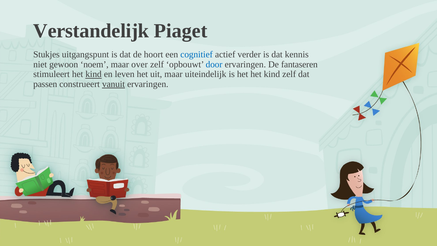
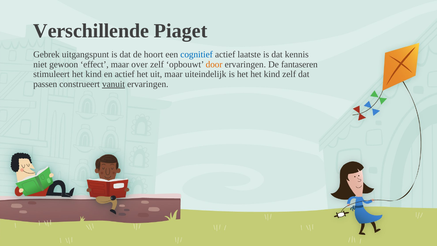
Verstandelijk: Verstandelijk -> Verschillende
Stukjes: Stukjes -> Gebrek
verder: verder -> laatste
noem: noem -> effect
door colour: blue -> orange
kind at (94, 74) underline: present -> none
en leven: leven -> actief
